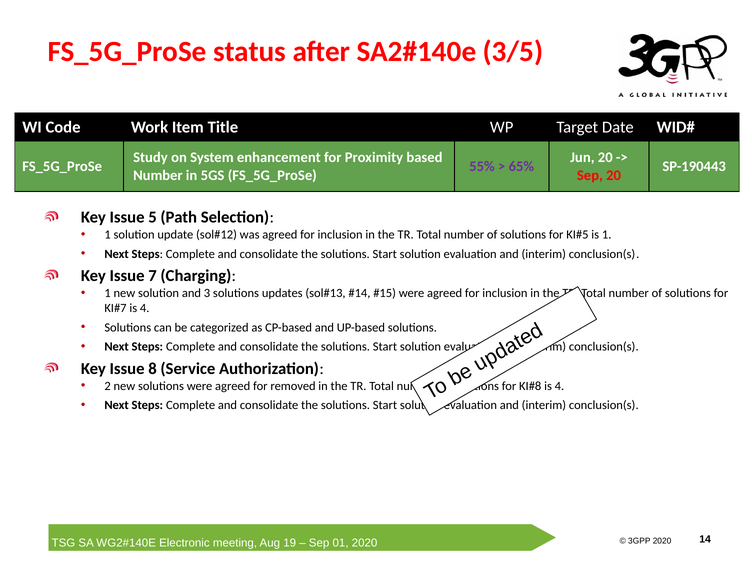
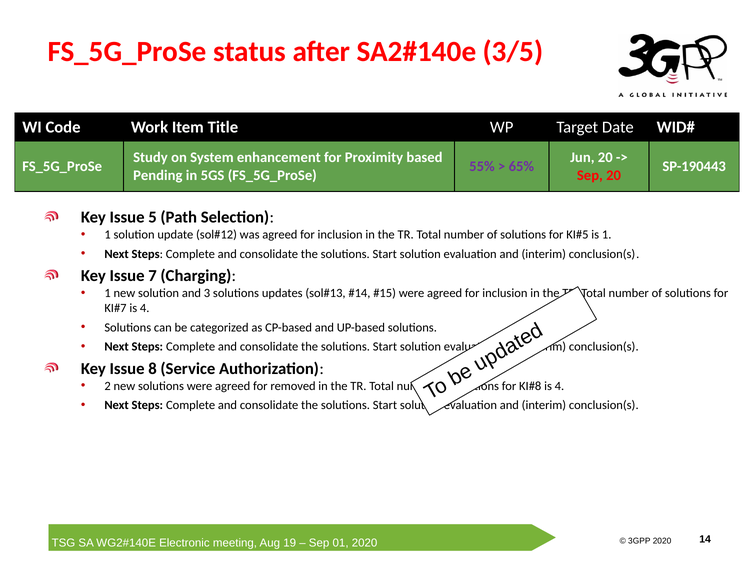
Number at (158, 175): Number -> Pending
